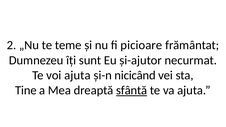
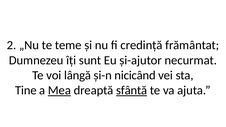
picioare: picioare -> credință
voi ajuta: ajuta -> lângă
Mea underline: none -> present
